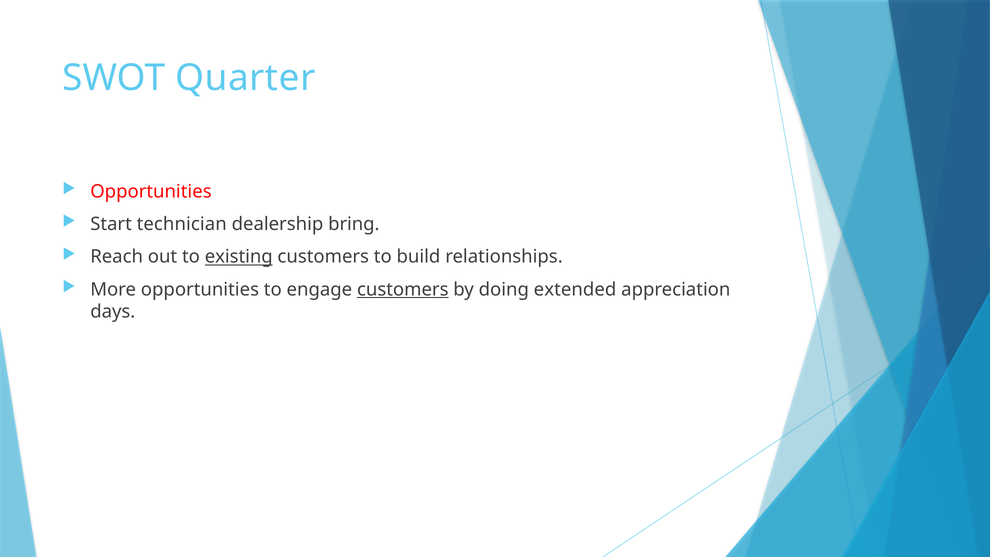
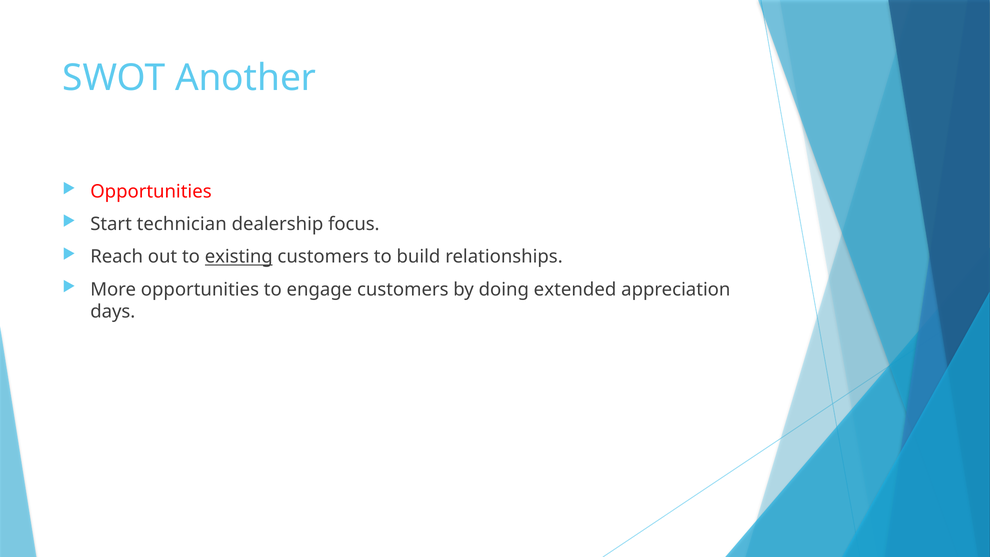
Quarter: Quarter -> Another
bring: bring -> focus
customers at (403, 289) underline: present -> none
